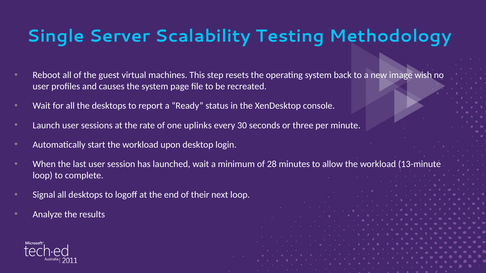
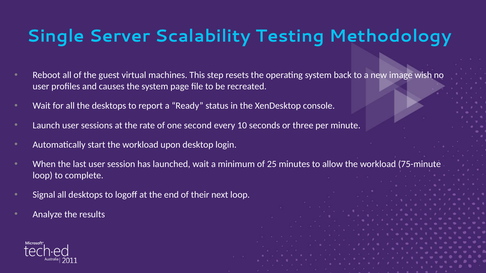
uplinks: uplinks -> second
30: 30 -> 10
28: 28 -> 25
13-minute: 13-minute -> 75-minute
